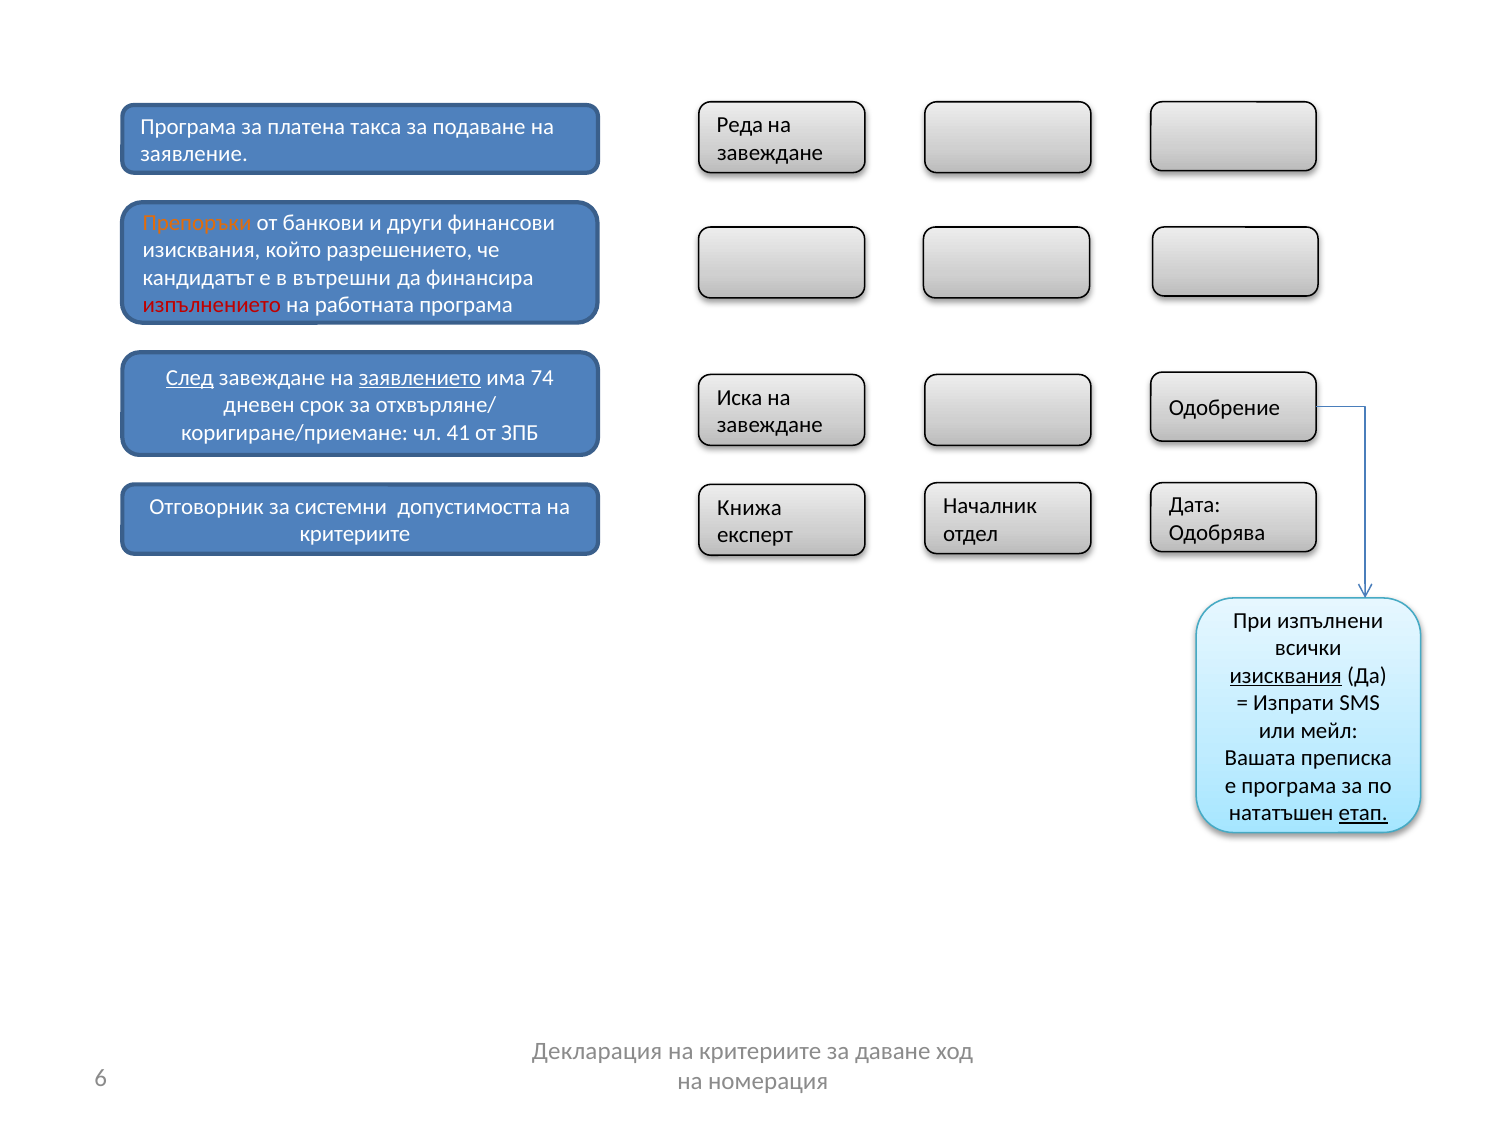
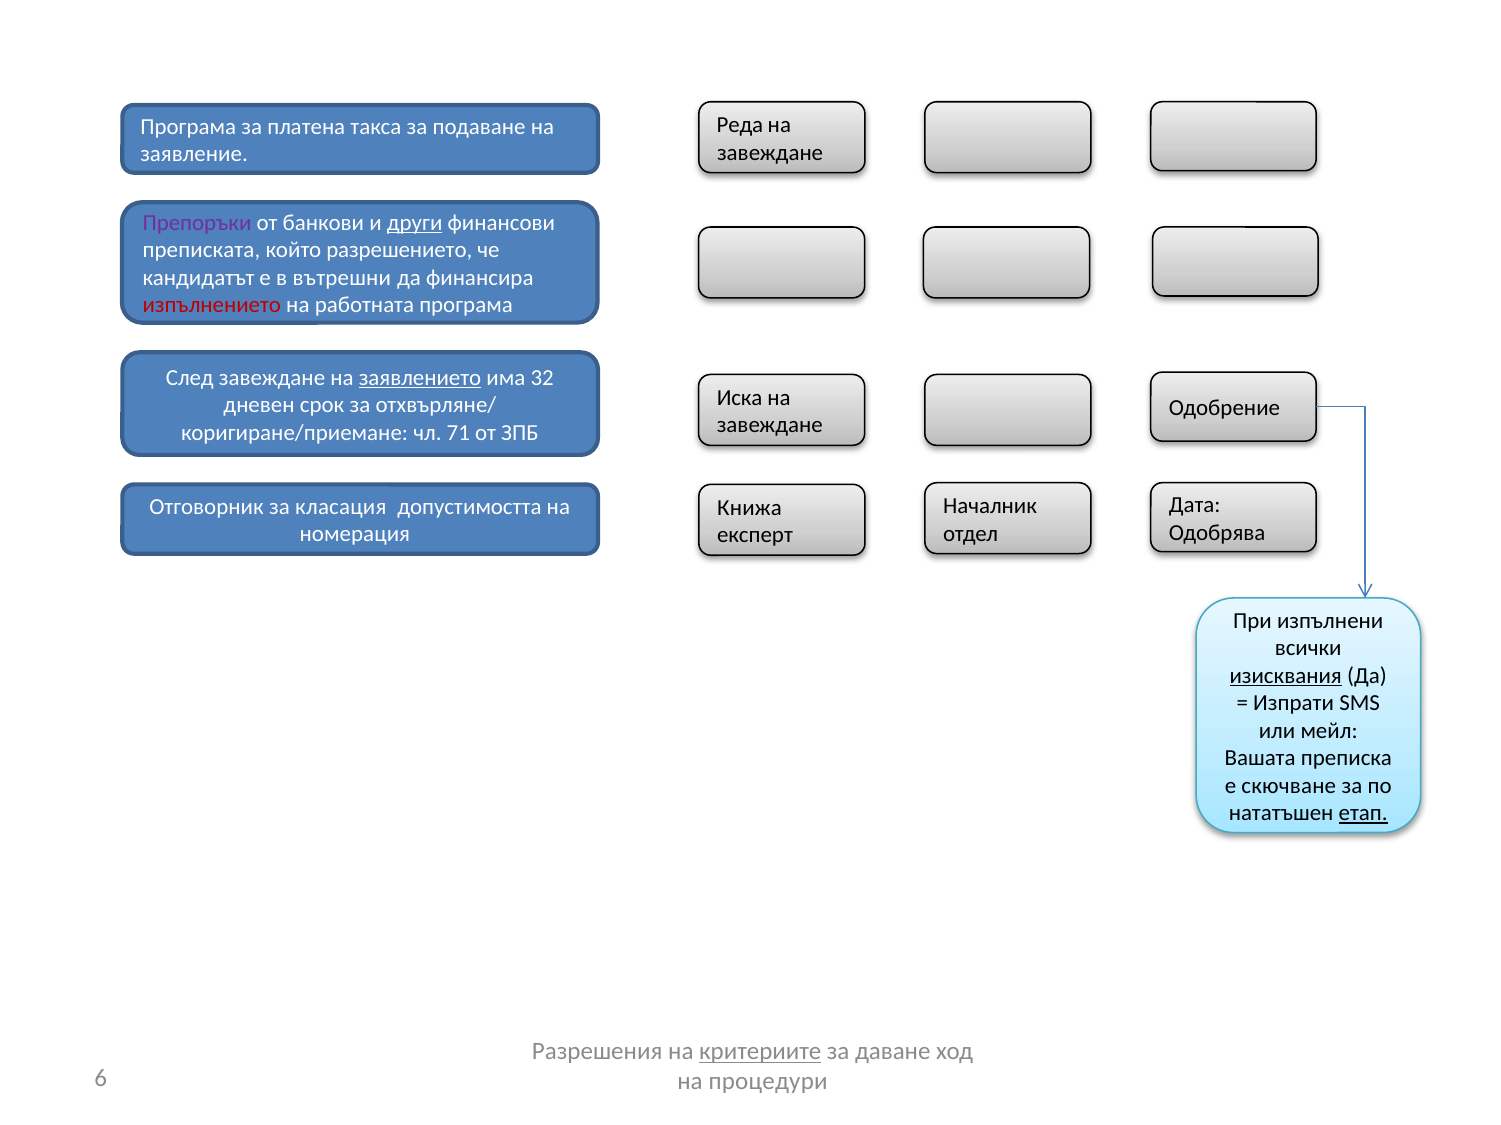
Препоръки colour: orange -> purple
други underline: none -> present
изисквания at (201, 250): изисквания -> преписката
След underline: present -> none
74: 74 -> 32
41: 41 -> 71
системни: системни -> класация
критериите at (355, 535): критериите -> номерация
е програма: програма -> скючване
Декларация: Декларация -> Разрешения
критериите at (760, 1052) underline: none -> present
номерация: номерация -> процедури
